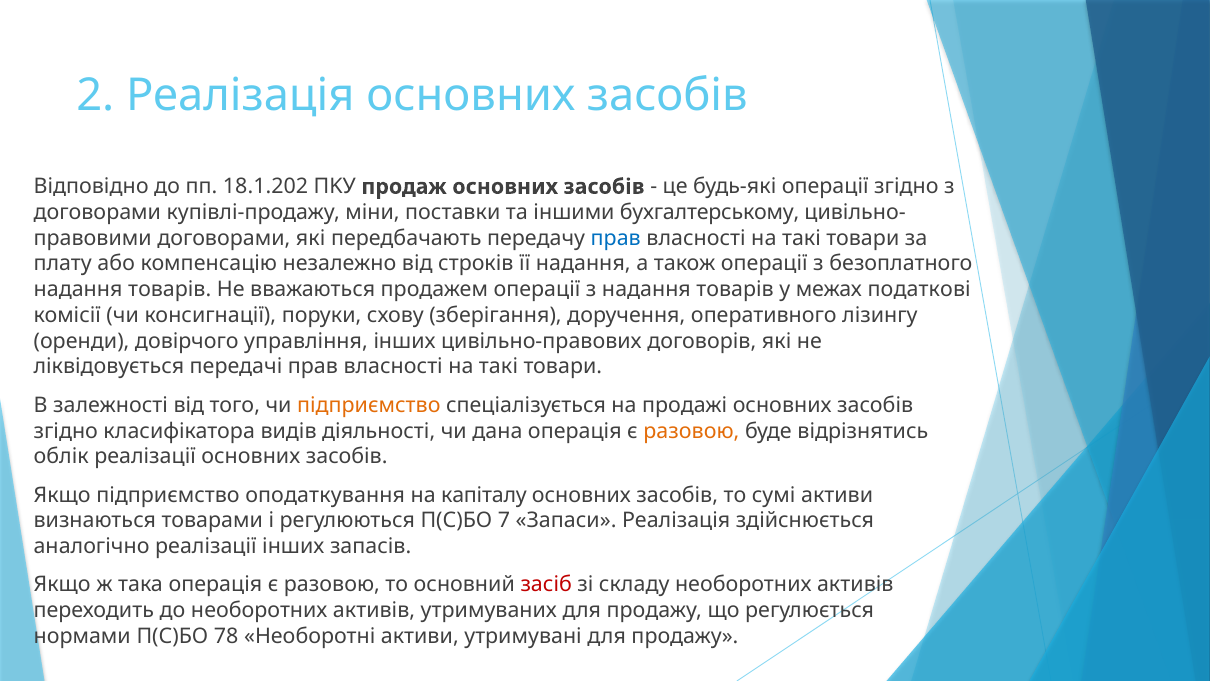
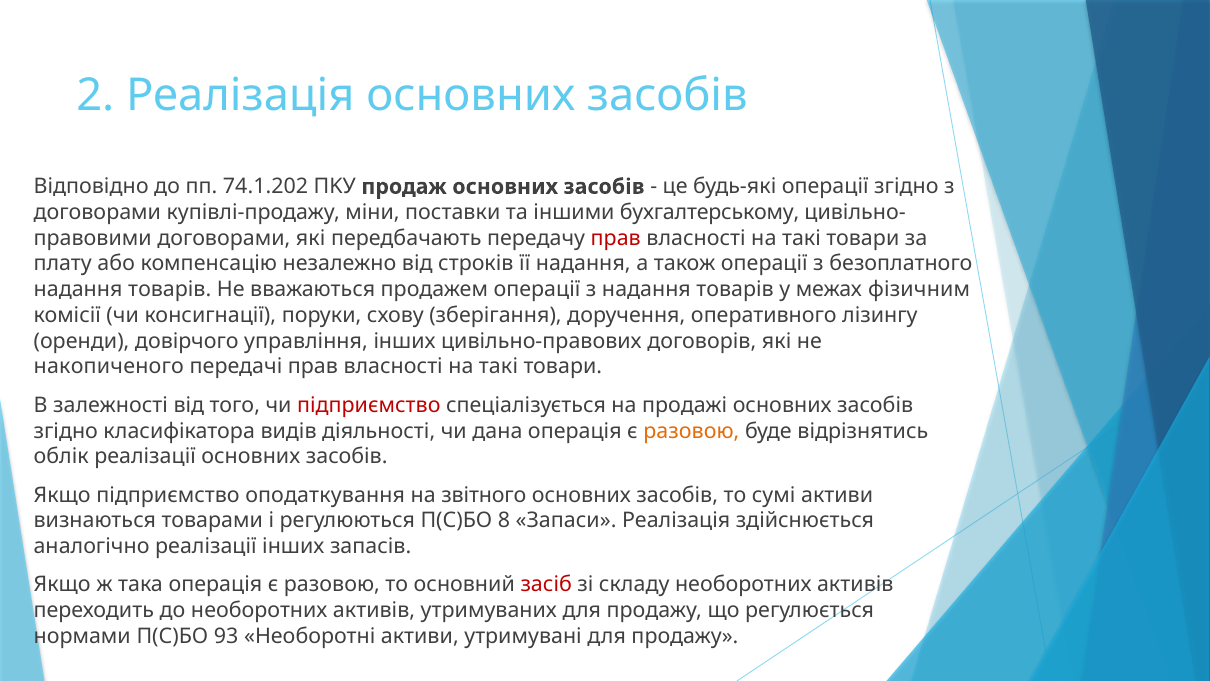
18.1.202: 18.1.202 -> 74.1.202
прав at (616, 238) colour: blue -> red
податкові: податкові -> фізичним
ліквідовується: ліквідовується -> накопиченого
підприємство at (369, 405) colour: orange -> red
капіталу: капіталу -> звітного
7: 7 -> 8
78: 78 -> 93
